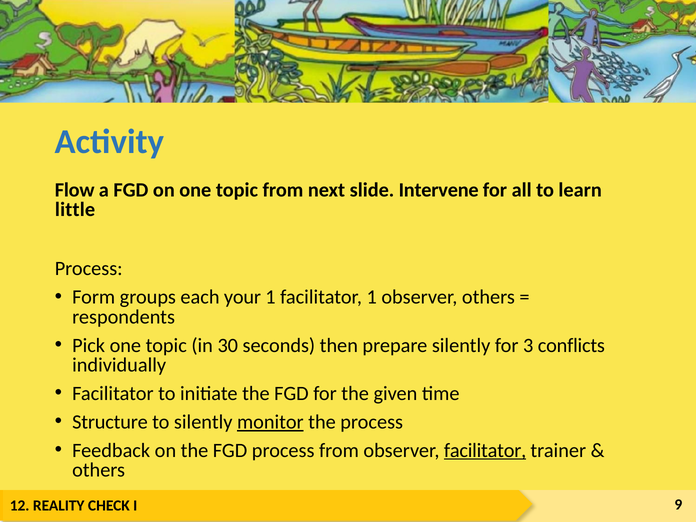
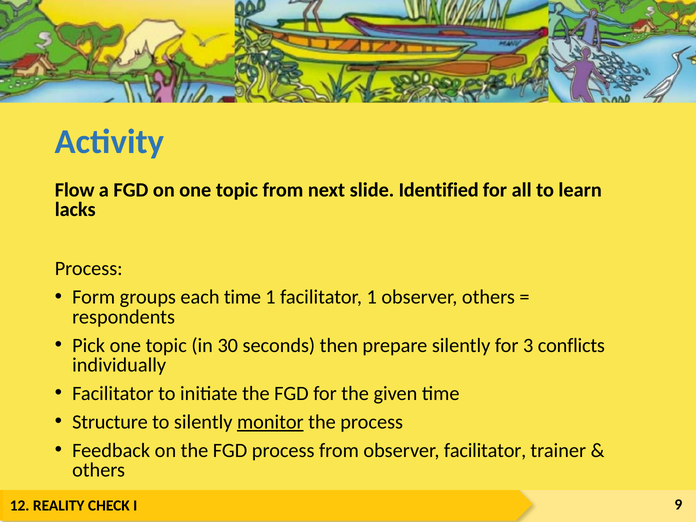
Intervene: Intervene -> Identified
little: little -> lacks
each your: your -> time
facilitator at (485, 450) underline: present -> none
